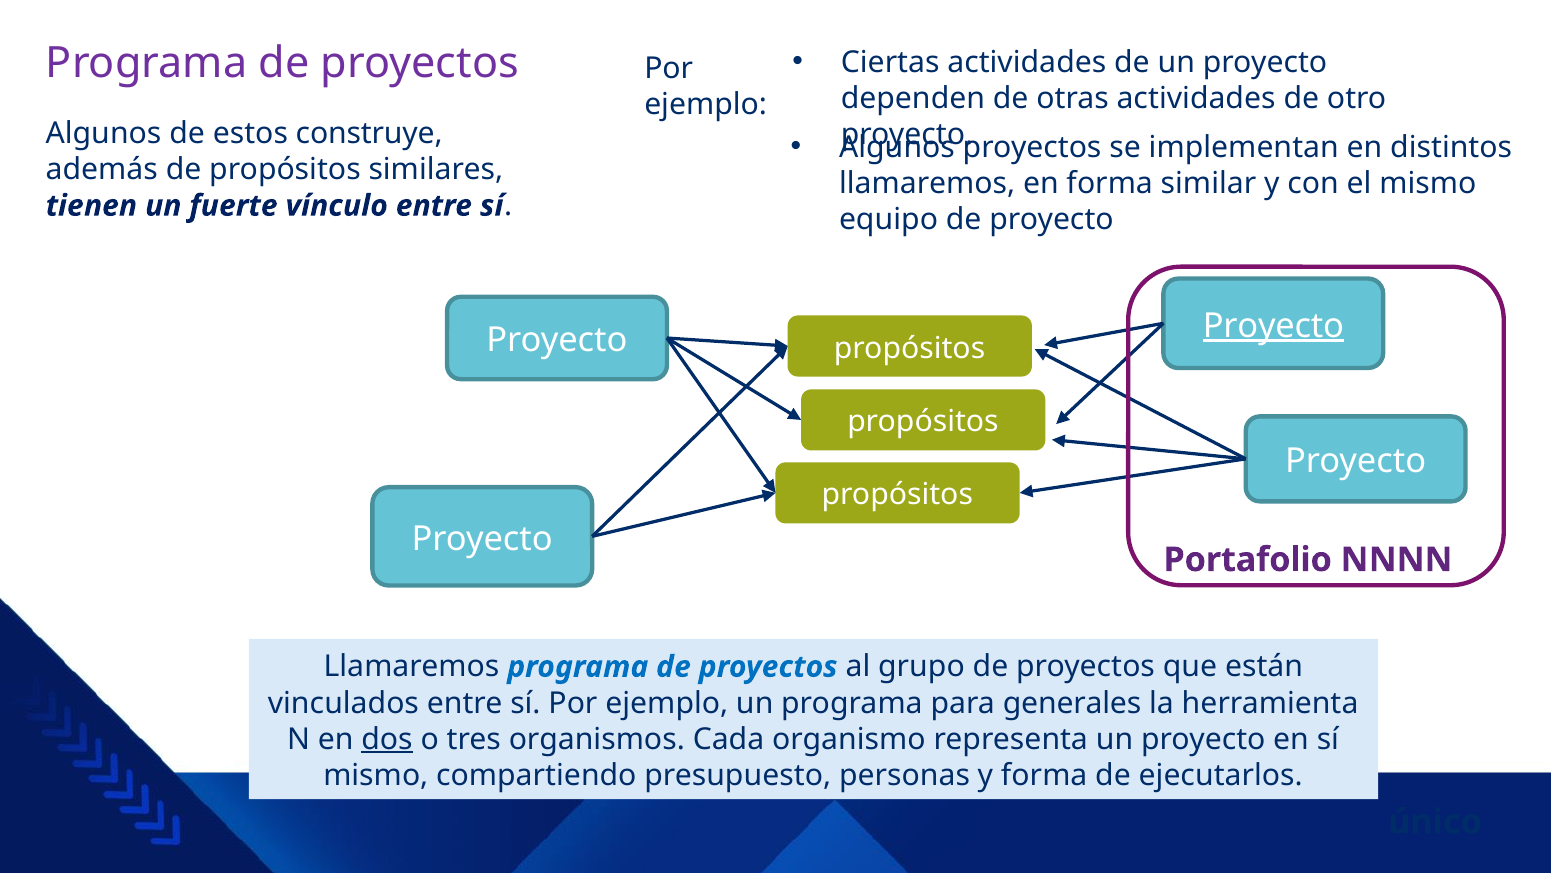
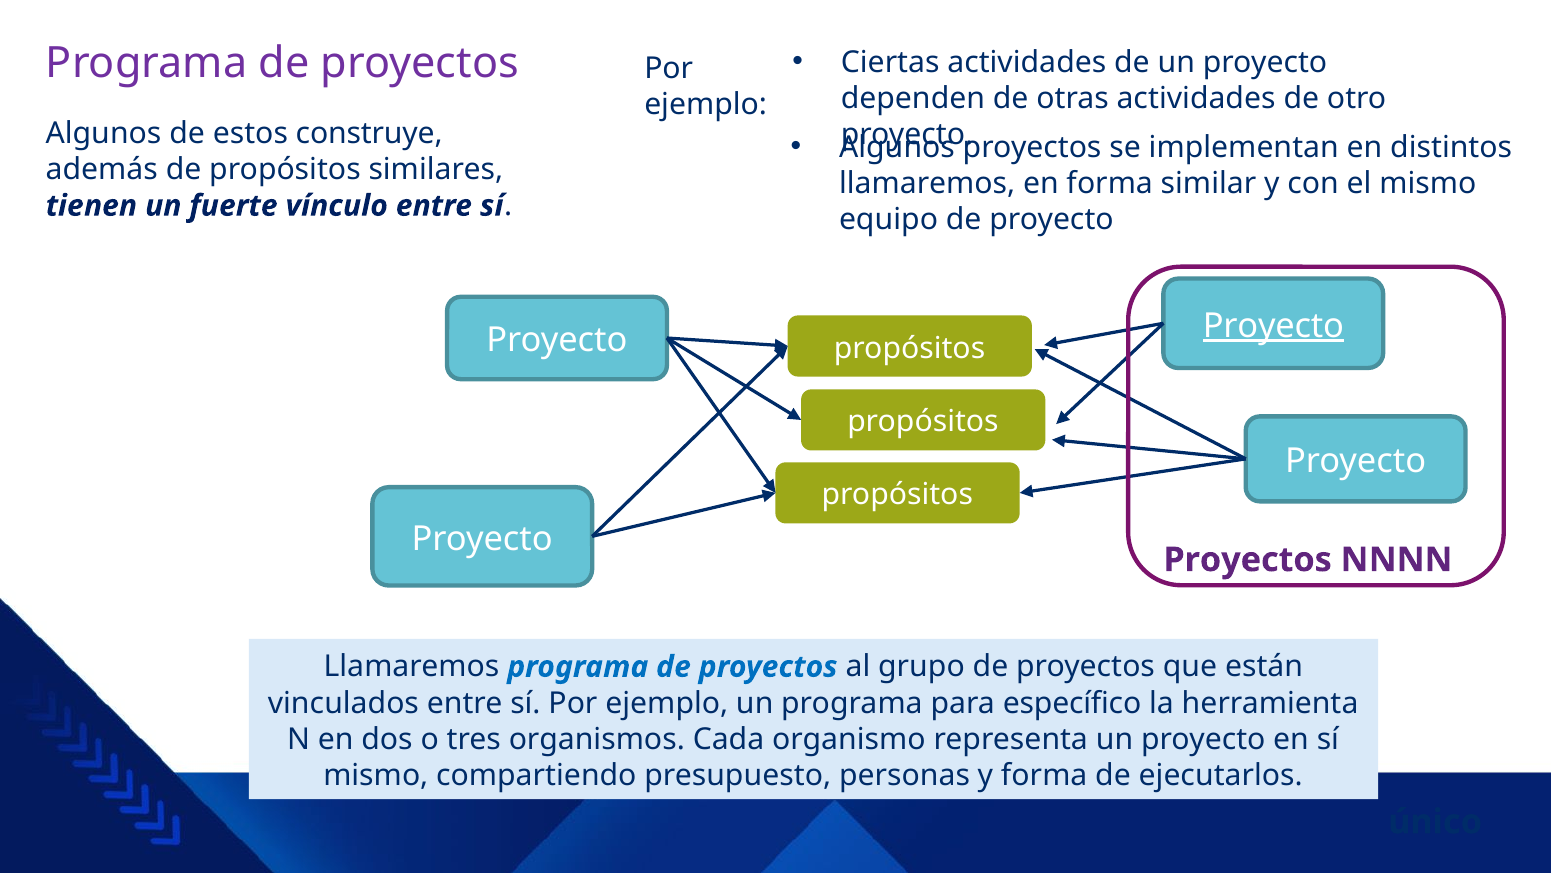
Portafolio at (1248, 559): Portafolio -> Proyectos
generales: generales -> específico
dos underline: present -> none
